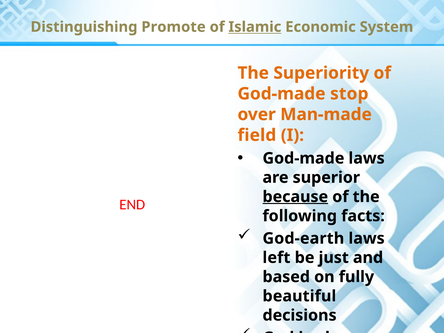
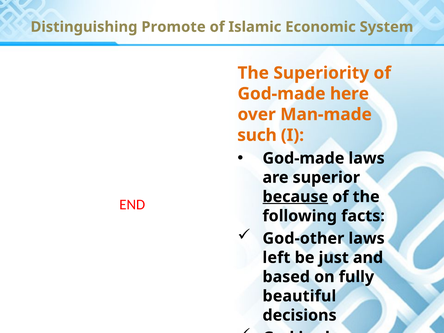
Islamic underline: present -> none
stop: stop -> here
field: field -> such
God-earth: God-earth -> God-other
